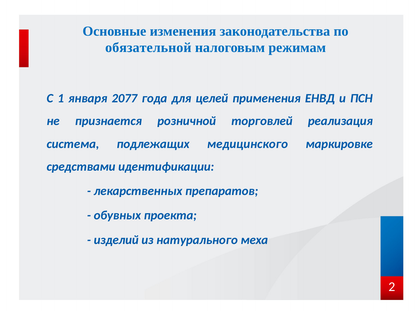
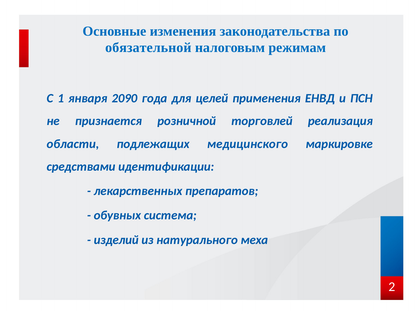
2077: 2077 -> 2090
система: система -> области
проекта: проекта -> система
